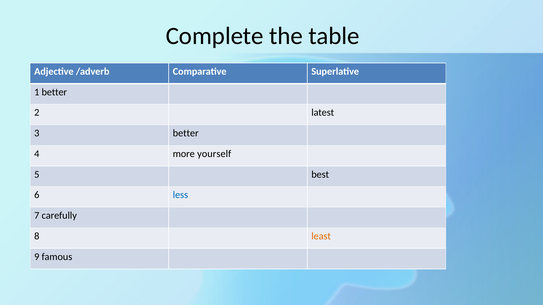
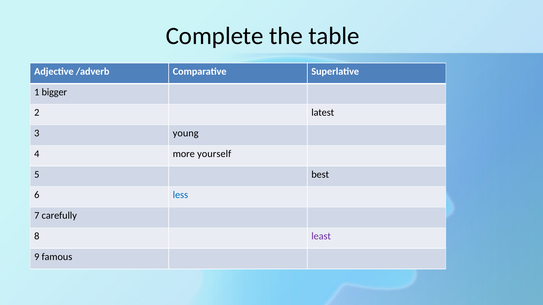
1 better: better -> bigger
3 better: better -> young
least colour: orange -> purple
